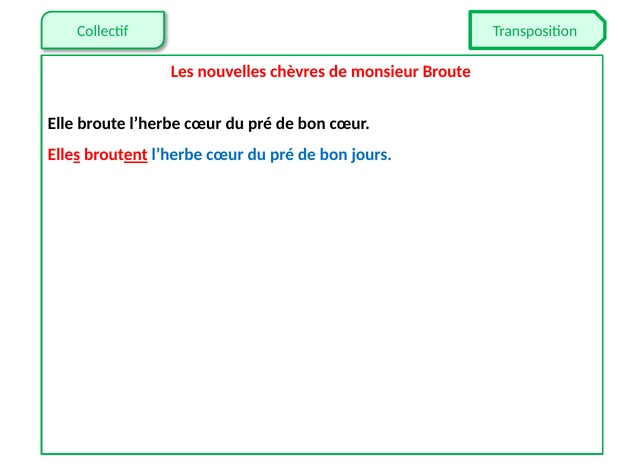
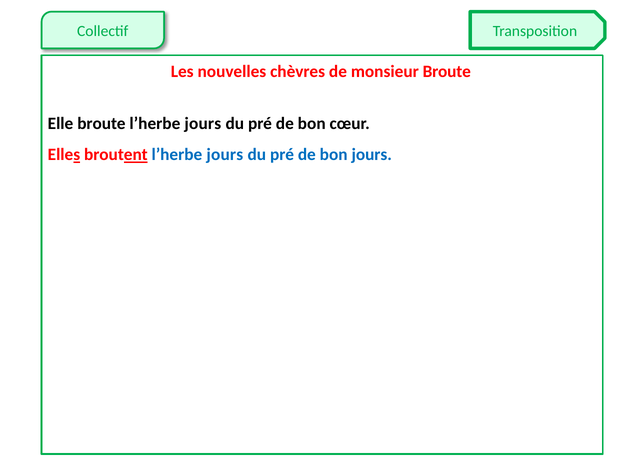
broute l’herbe cœur: cœur -> jours
broutent l’herbe cœur: cœur -> jours
